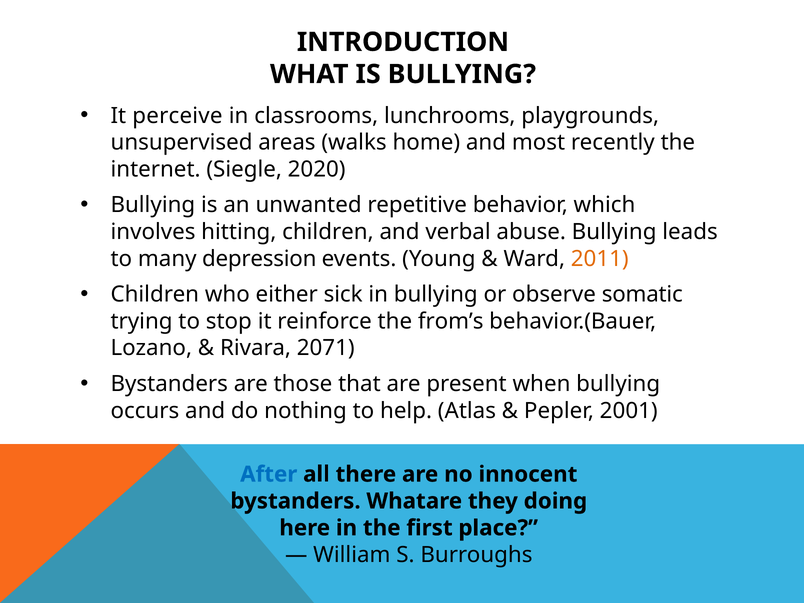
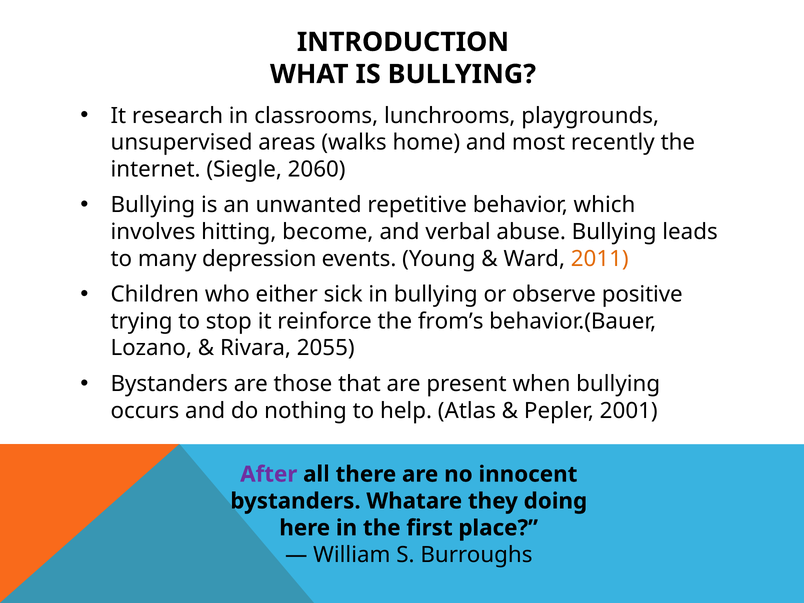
perceive: perceive -> research
2020: 2020 -> 2060
hitting children: children -> become
somatic: somatic -> positive
2071: 2071 -> 2055
After colour: blue -> purple
